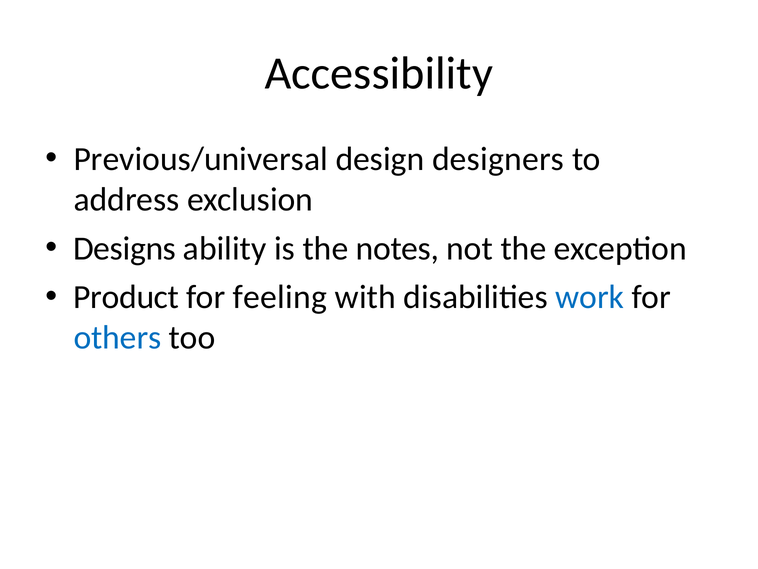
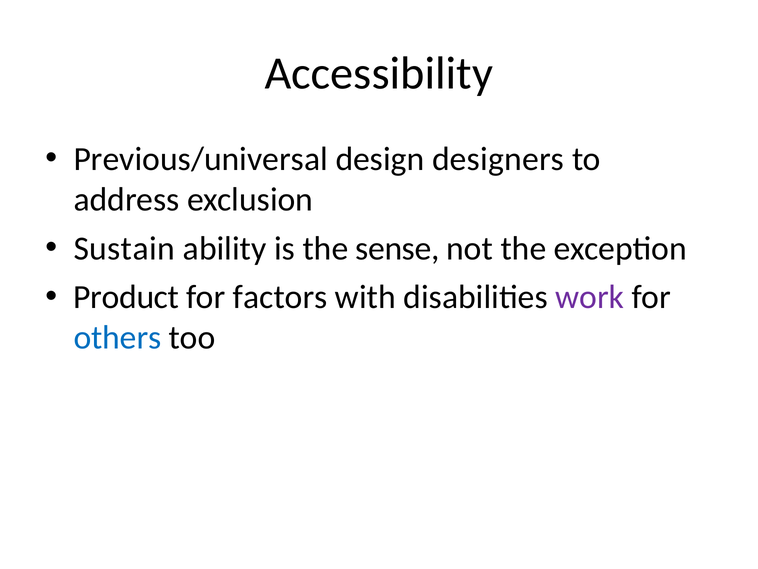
Designs: Designs -> Sustain
notes: notes -> sense
feeling: feeling -> factors
work colour: blue -> purple
